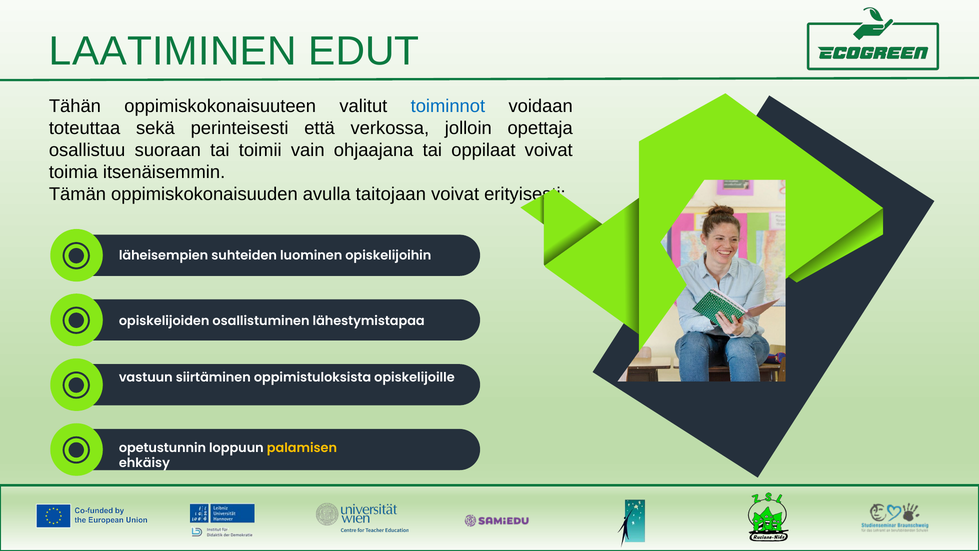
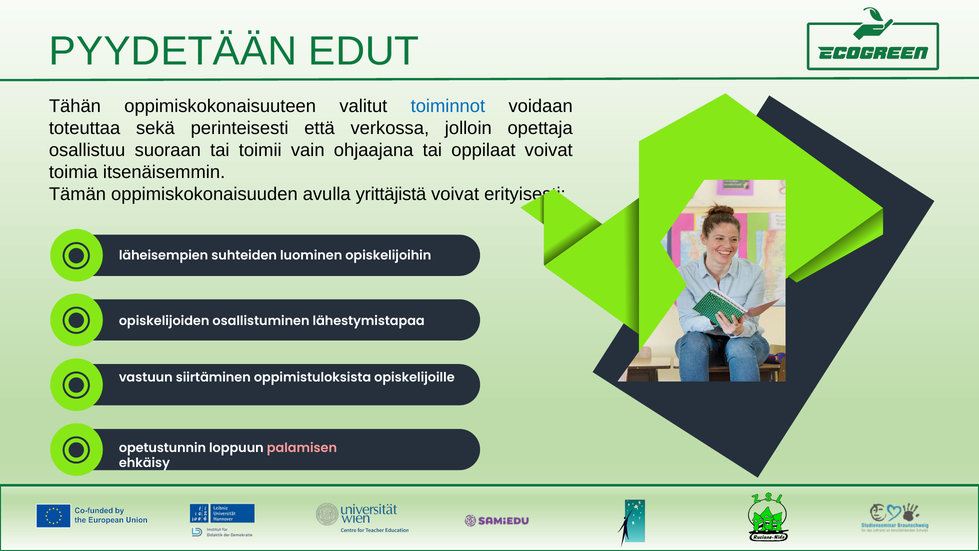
LAATIMINEN: LAATIMINEN -> PYYDETÄÄN
taitojaan: taitojaan -> yrittäjistä
palamisen colour: yellow -> pink
